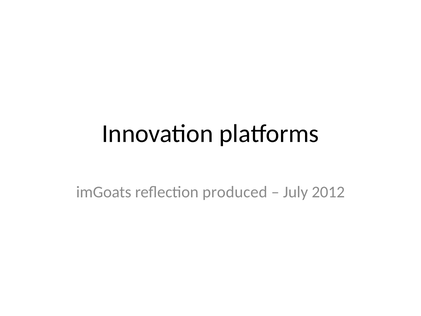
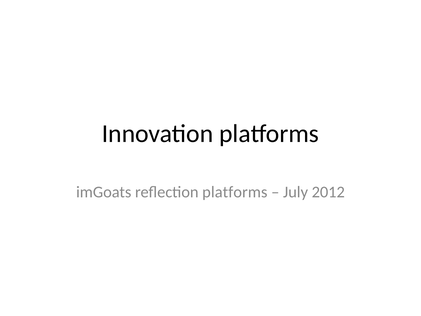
reflection produced: produced -> platforms
